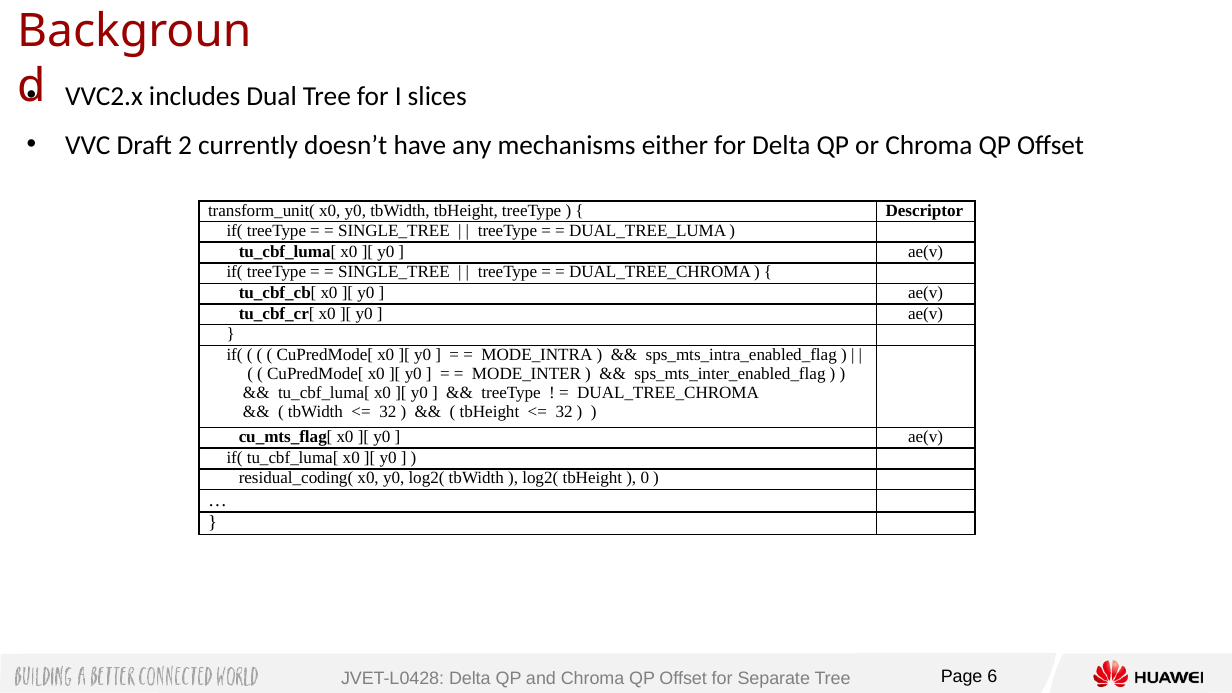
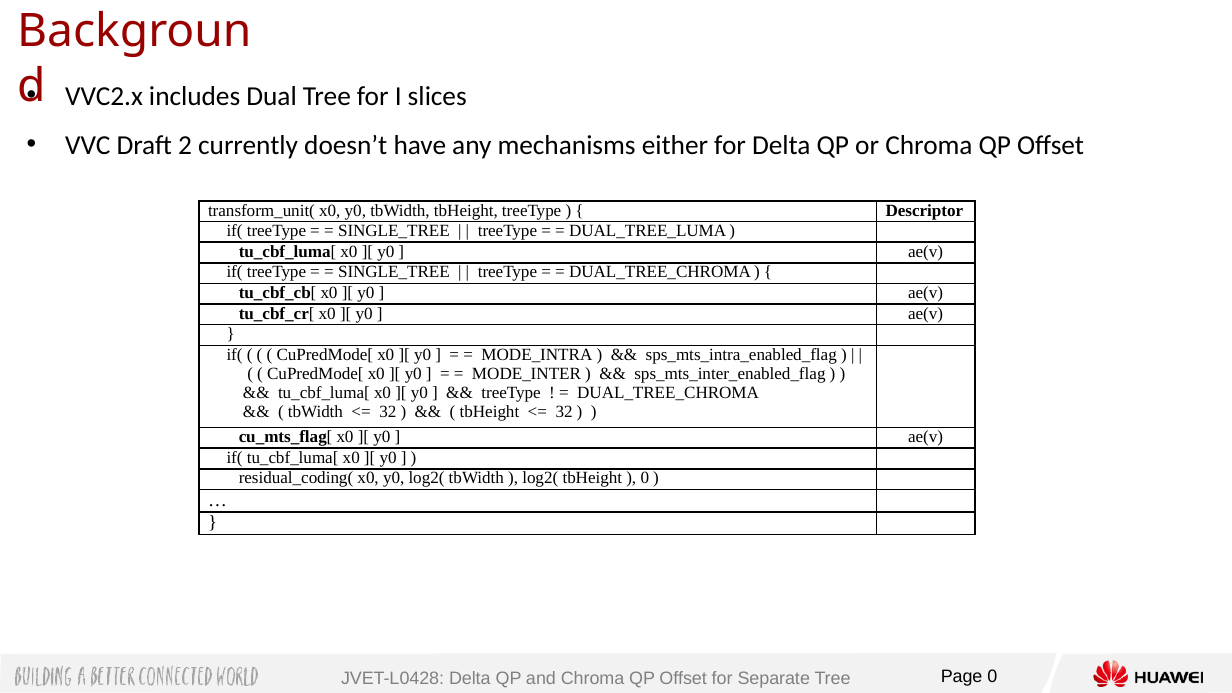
6 at (992, 677): 6 -> 0
